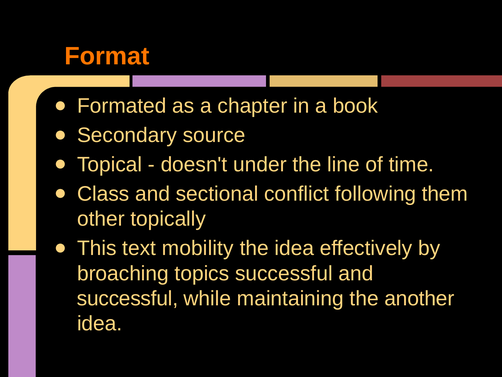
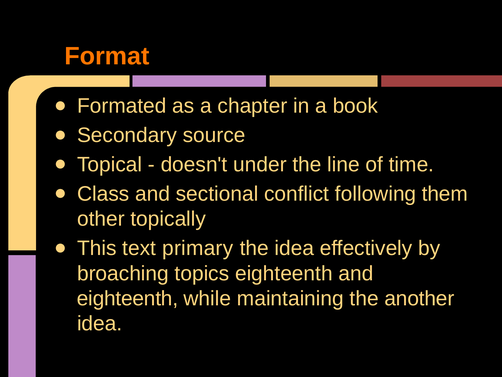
mobility: mobility -> primary
topics successful: successful -> eighteenth
successful at (127, 298): successful -> eighteenth
